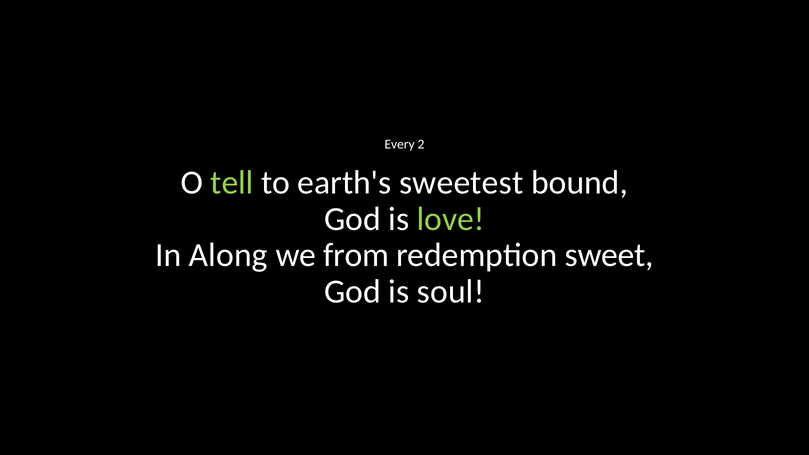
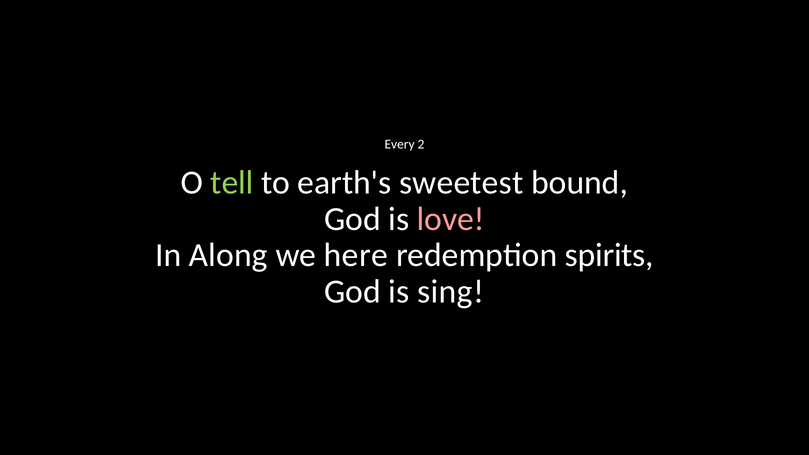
love colour: light green -> pink
from: from -> here
sweet: sweet -> spirits
soul: soul -> sing
